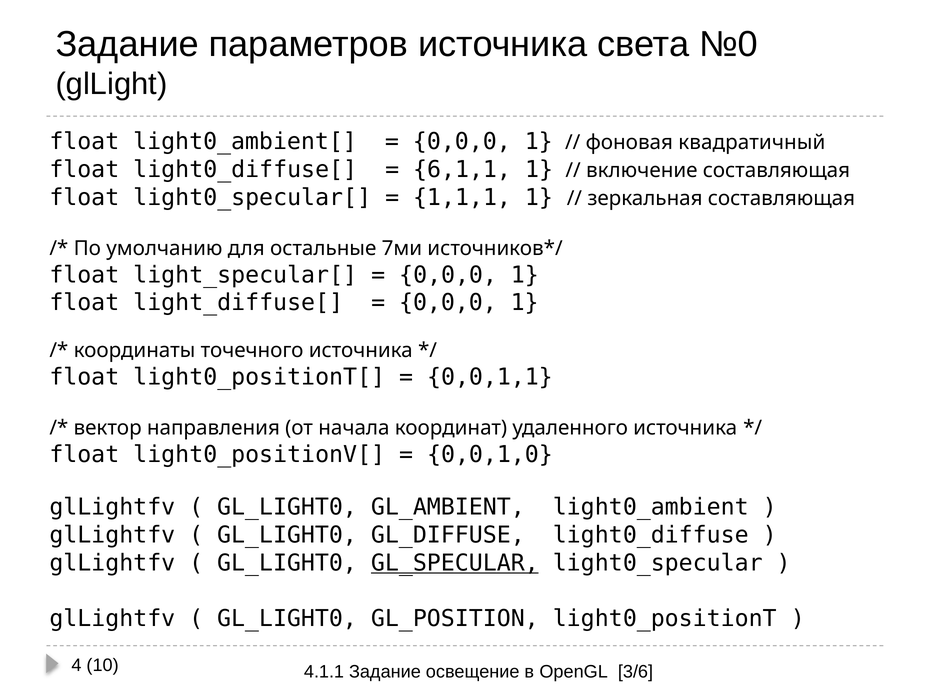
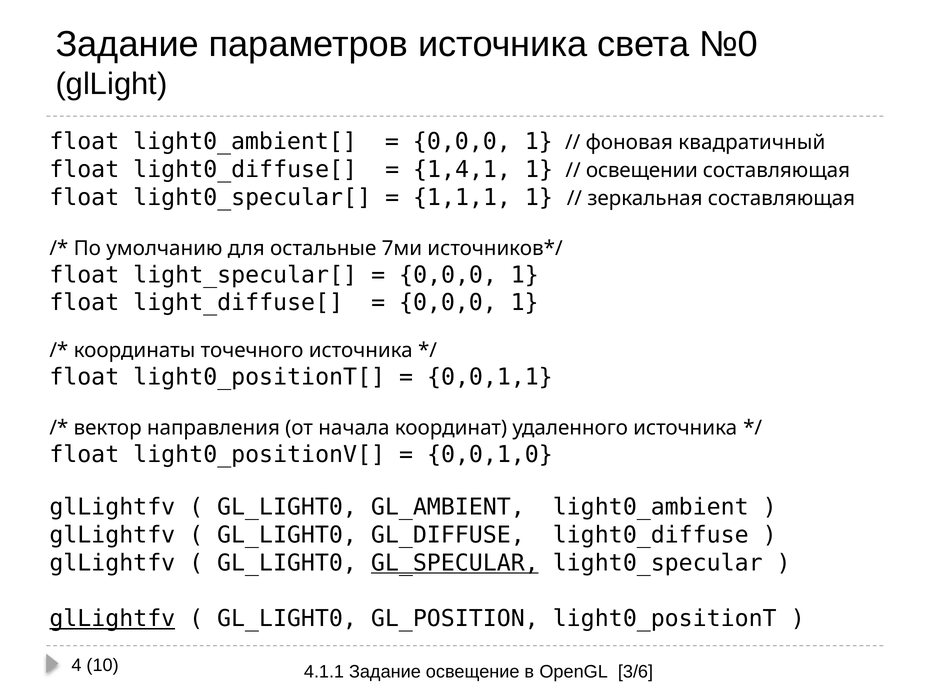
6,1,1: 6,1,1 -> 1,4,1
включение: включение -> освещении
glLightfv at (112, 619) underline: none -> present
